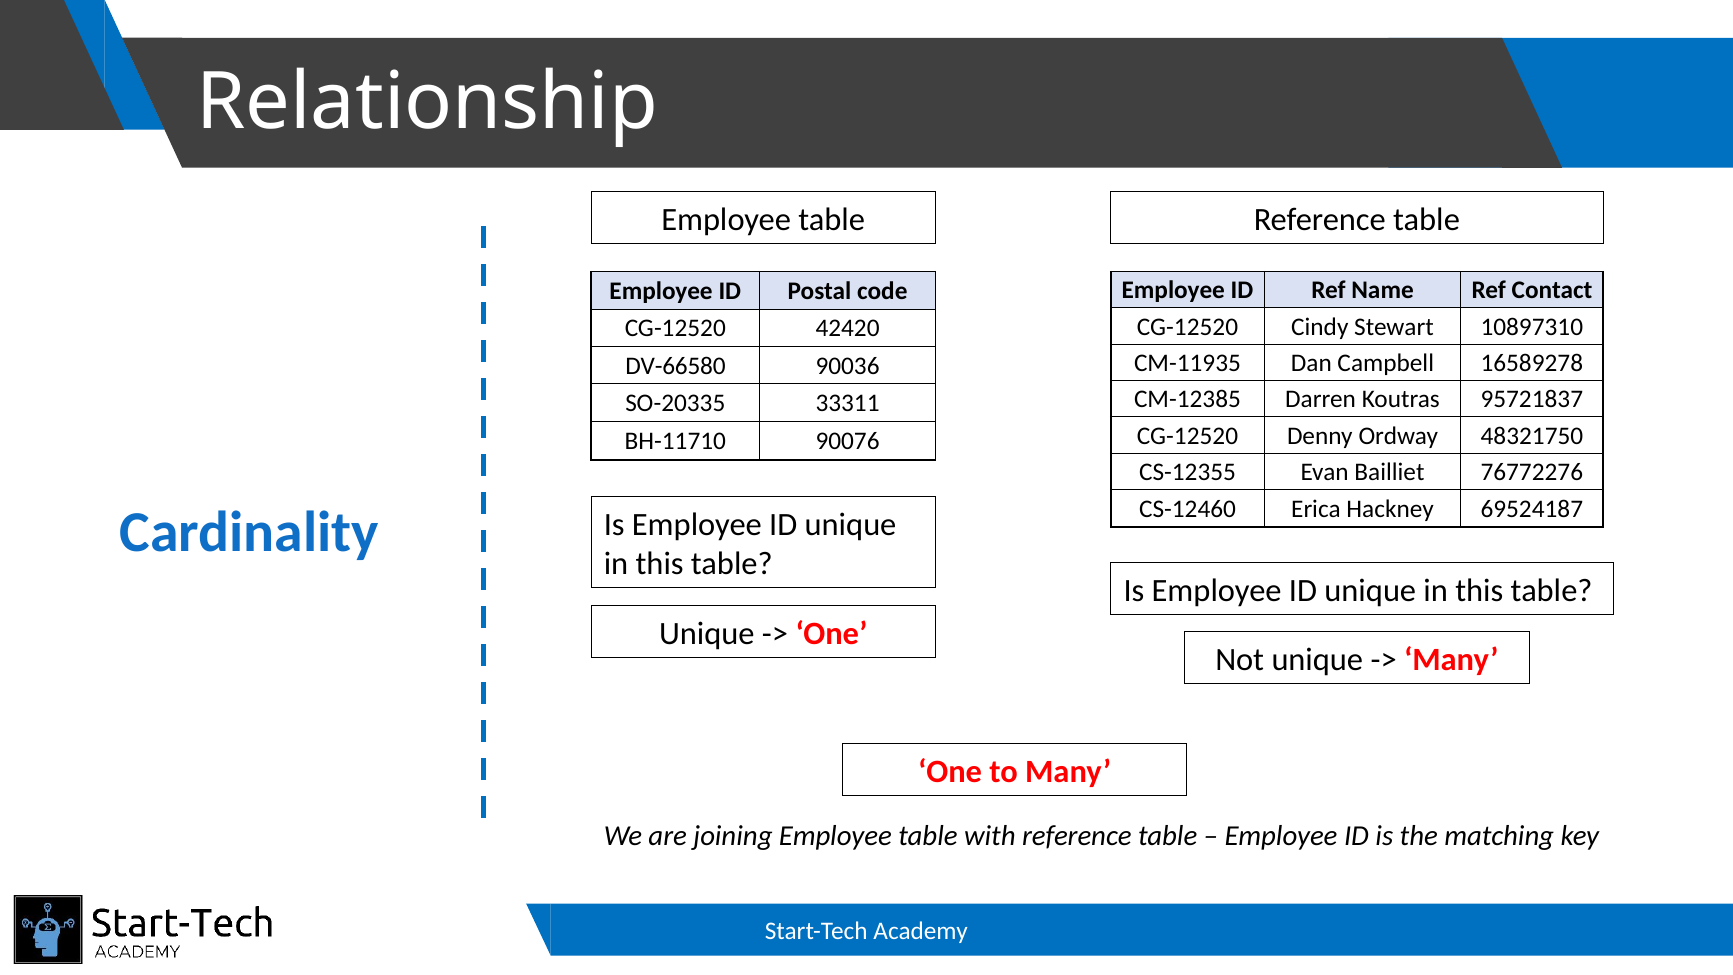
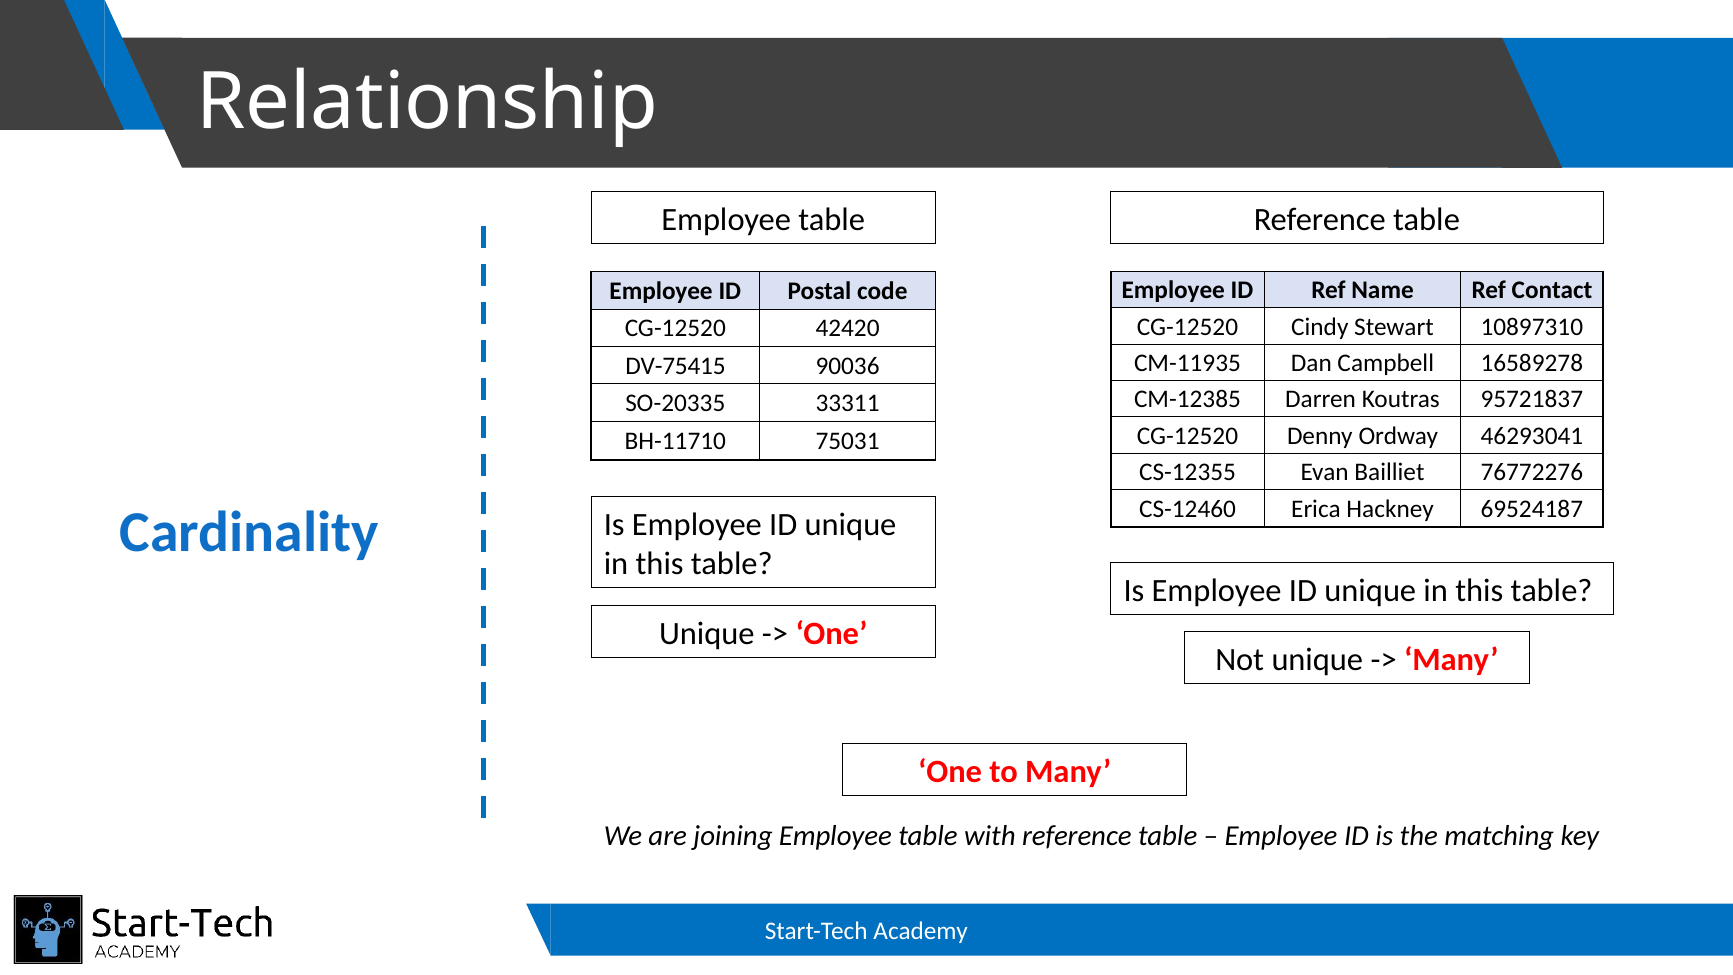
DV-66580: DV-66580 -> DV-75415
48321750: 48321750 -> 46293041
90076: 90076 -> 75031
